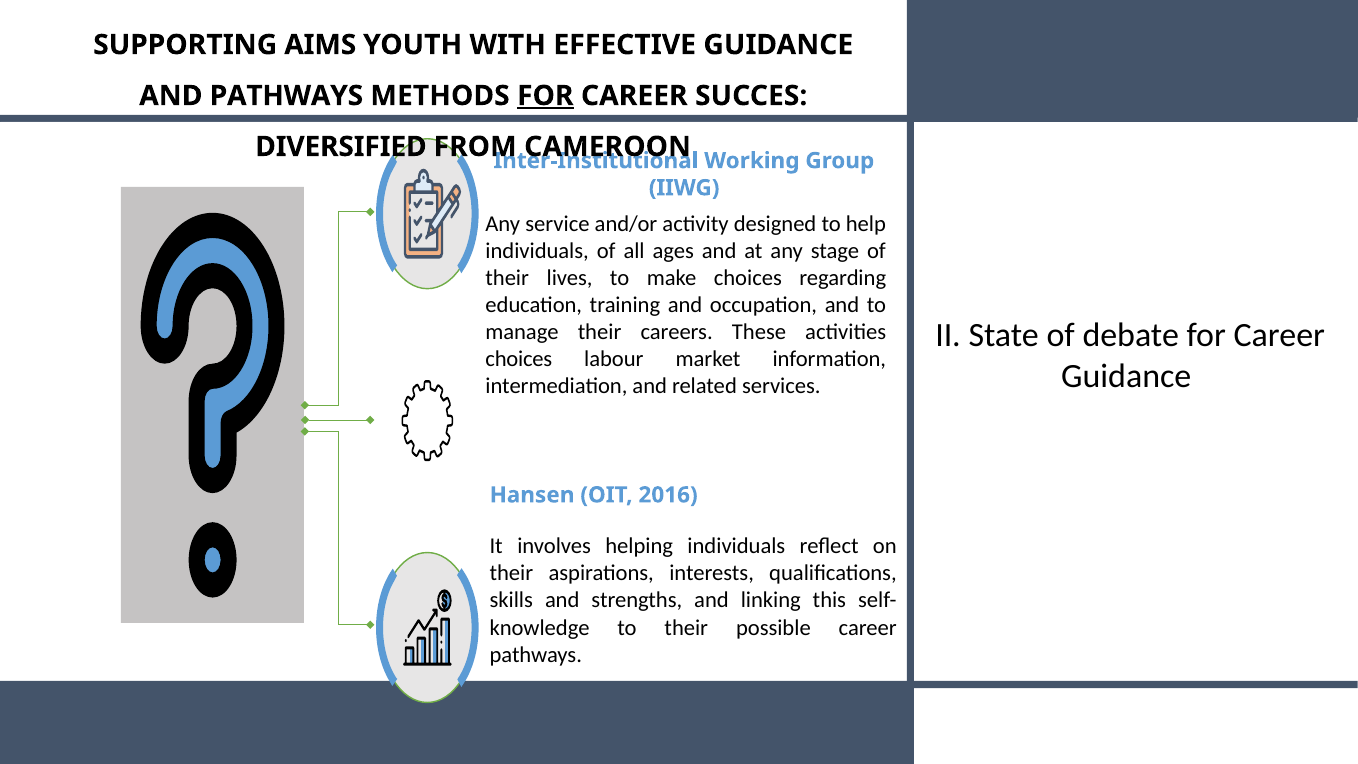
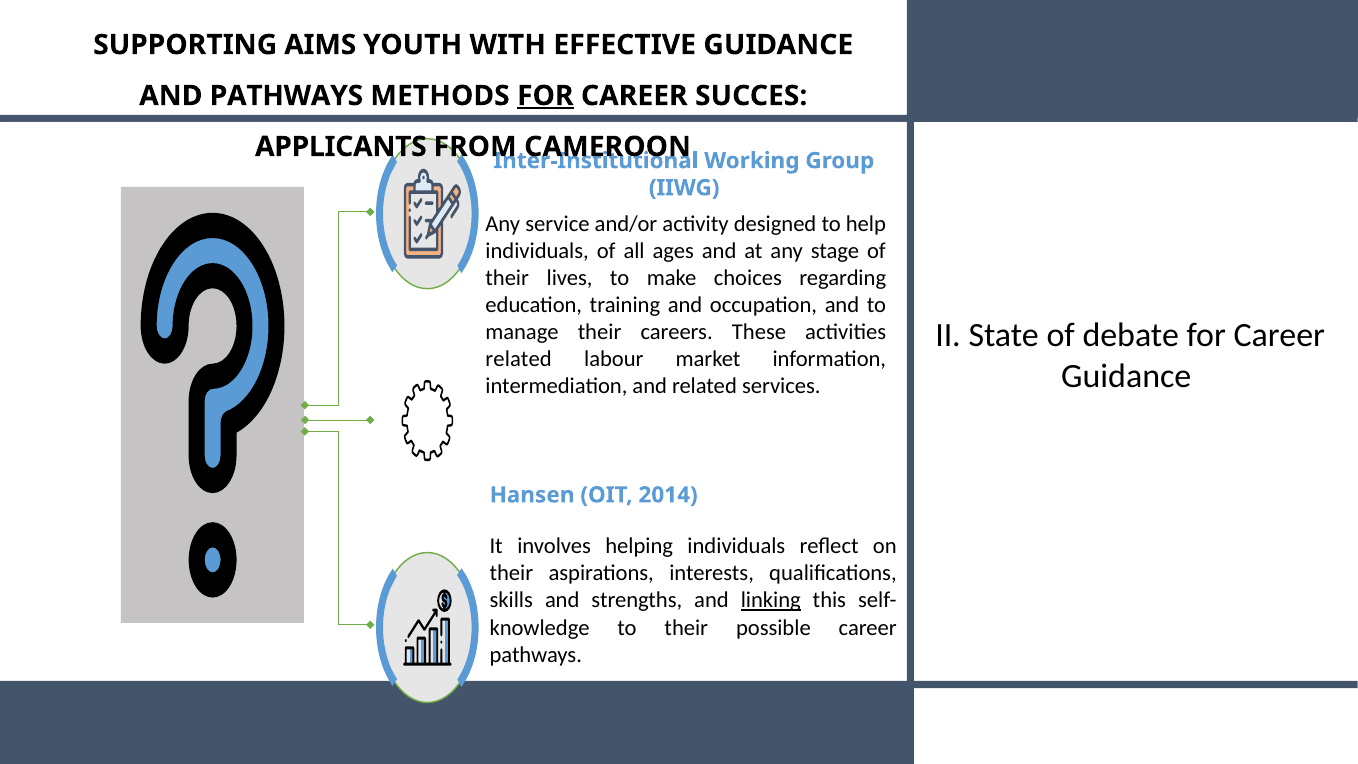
DIVERSIFIED: DIVERSIFIED -> APPLICANTS
choices at (519, 359): choices -> related
2016: 2016 -> 2014
linking underline: none -> present
